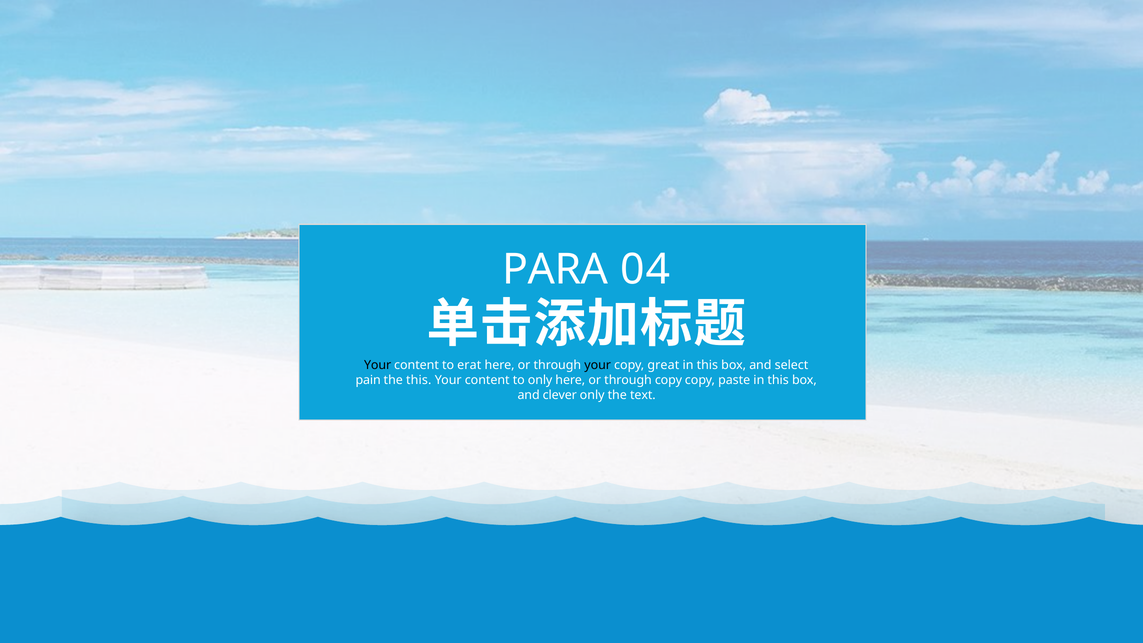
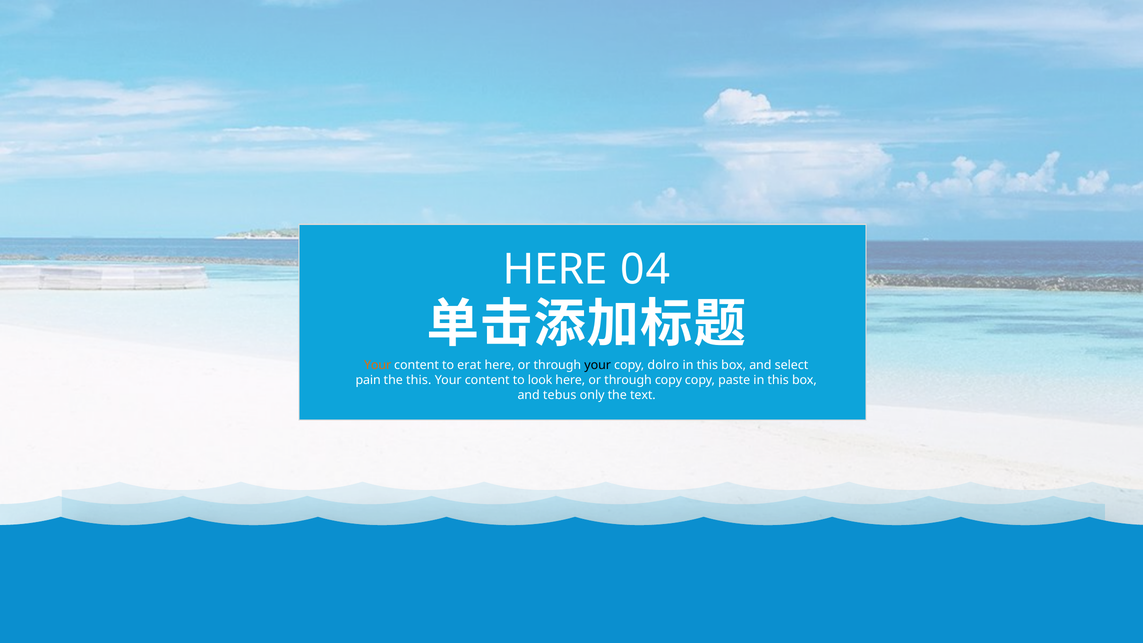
PARA at (555, 270): PARA -> HERE
Your at (378, 365) colour: black -> orange
great: great -> dolro
to only: only -> look
clever: clever -> tebus
